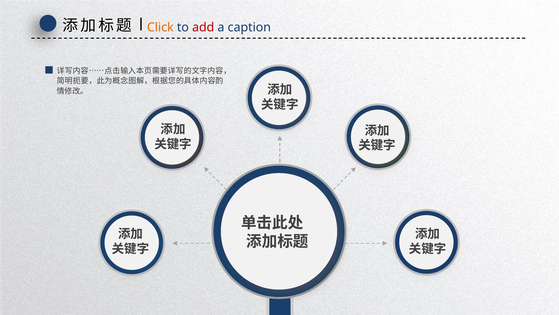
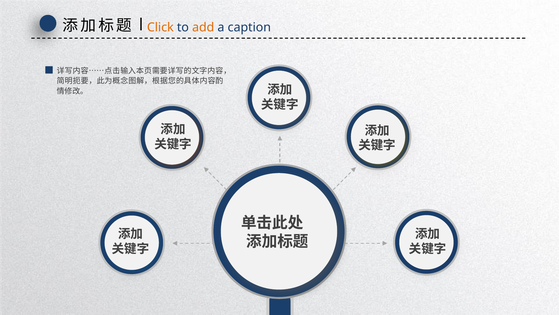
add colour: red -> orange
